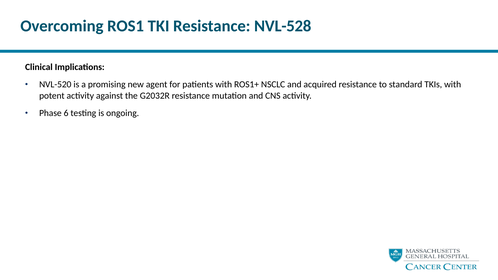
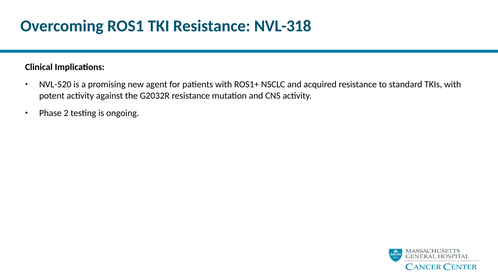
NVL-528: NVL-528 -> NVL-318
6: 6 -> 2
